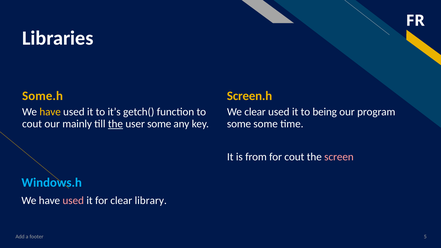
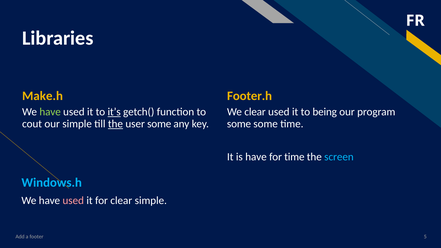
Some.h: Some.h -> Make.h
Screen.h: Screen.h -> Footer.h
have at (50, 112) colour: yellow -> light green
it’s underline: none -> present
our mainly: mainly -> simple
is from: from -> have
for cout: cout -> time
screen colour: pink -> light blue
clear library: library -> simple
